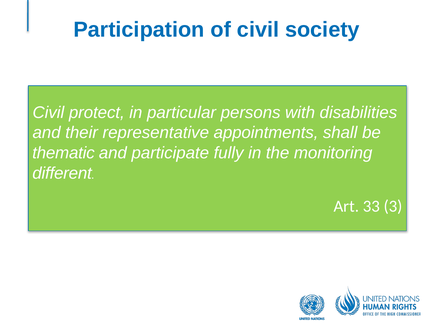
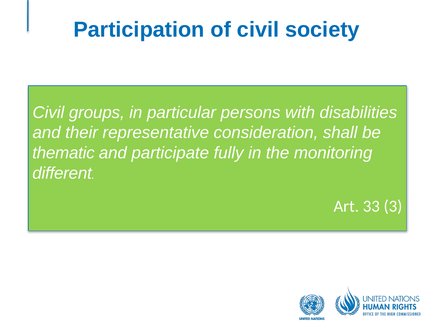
protect: protect -> groups
appointments: appointments -> consideration
